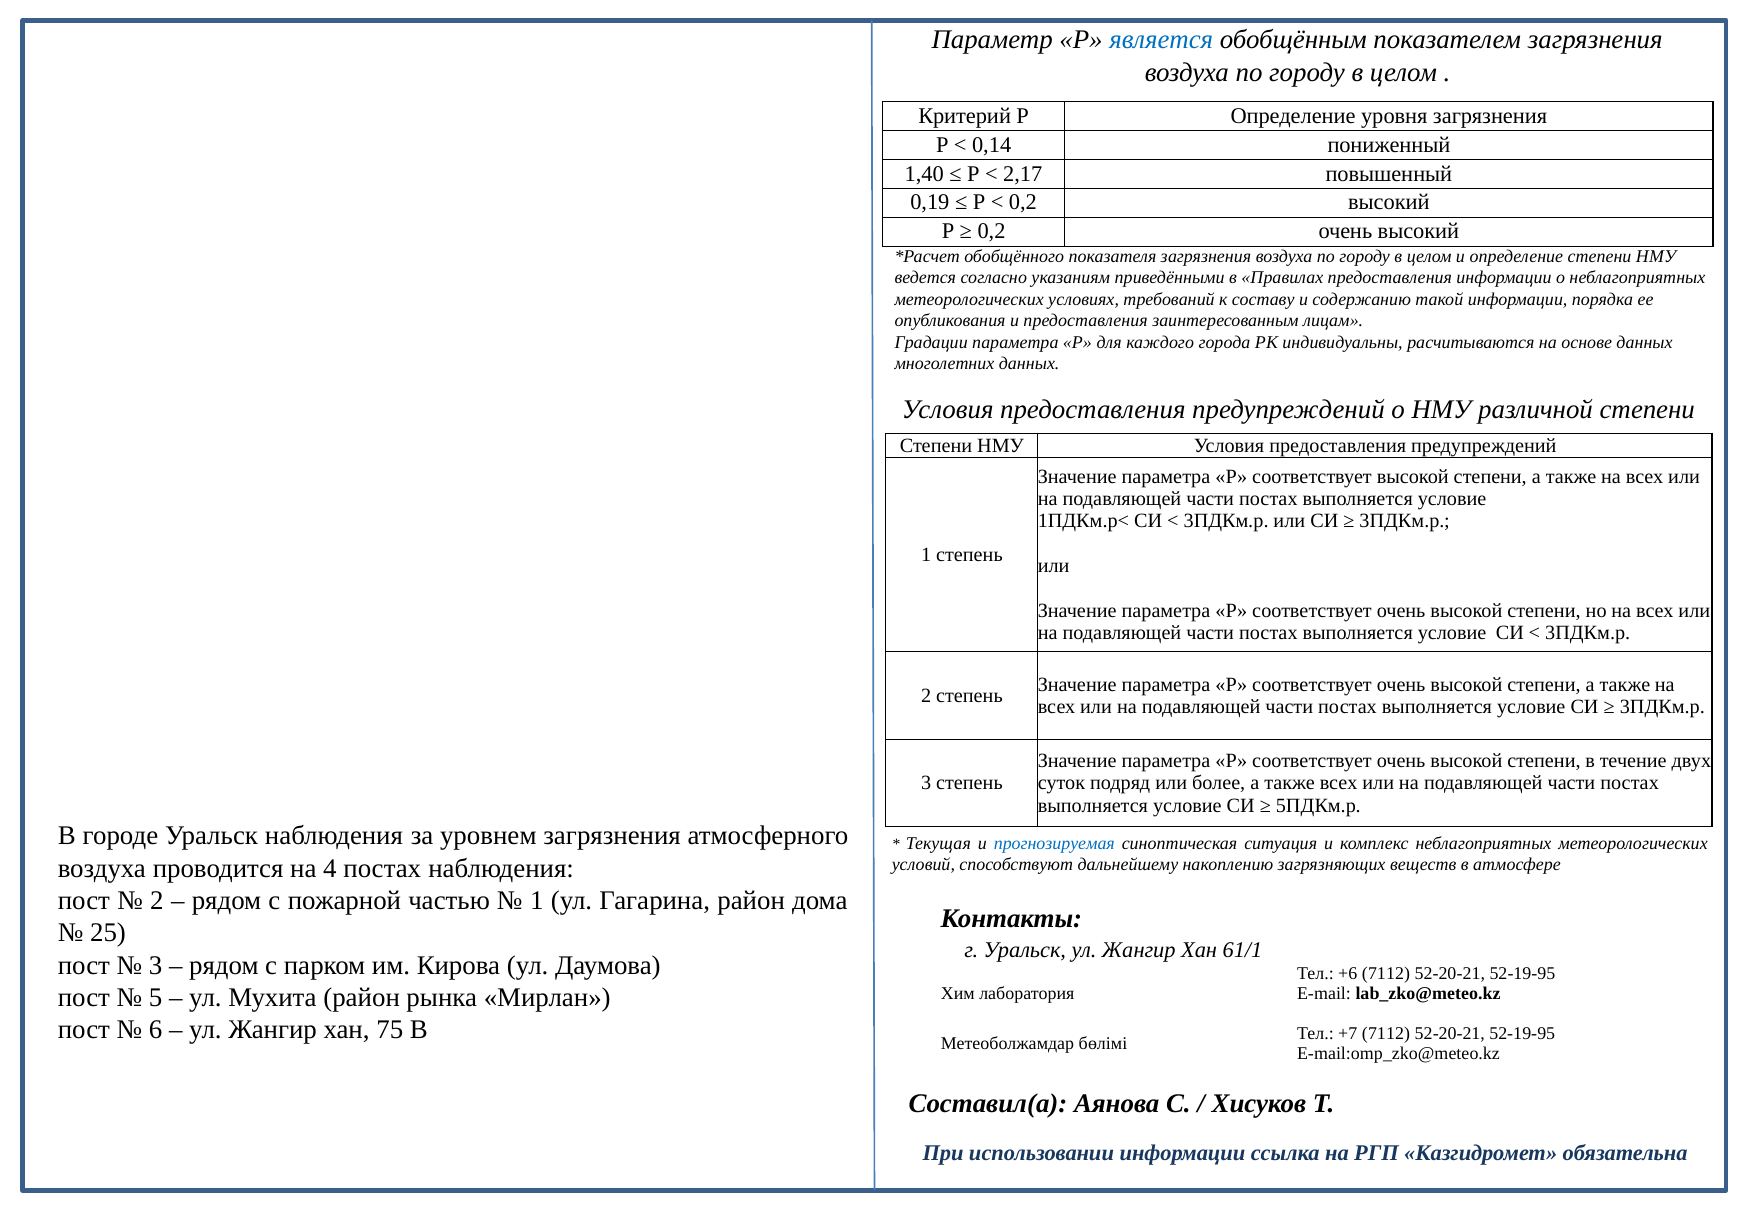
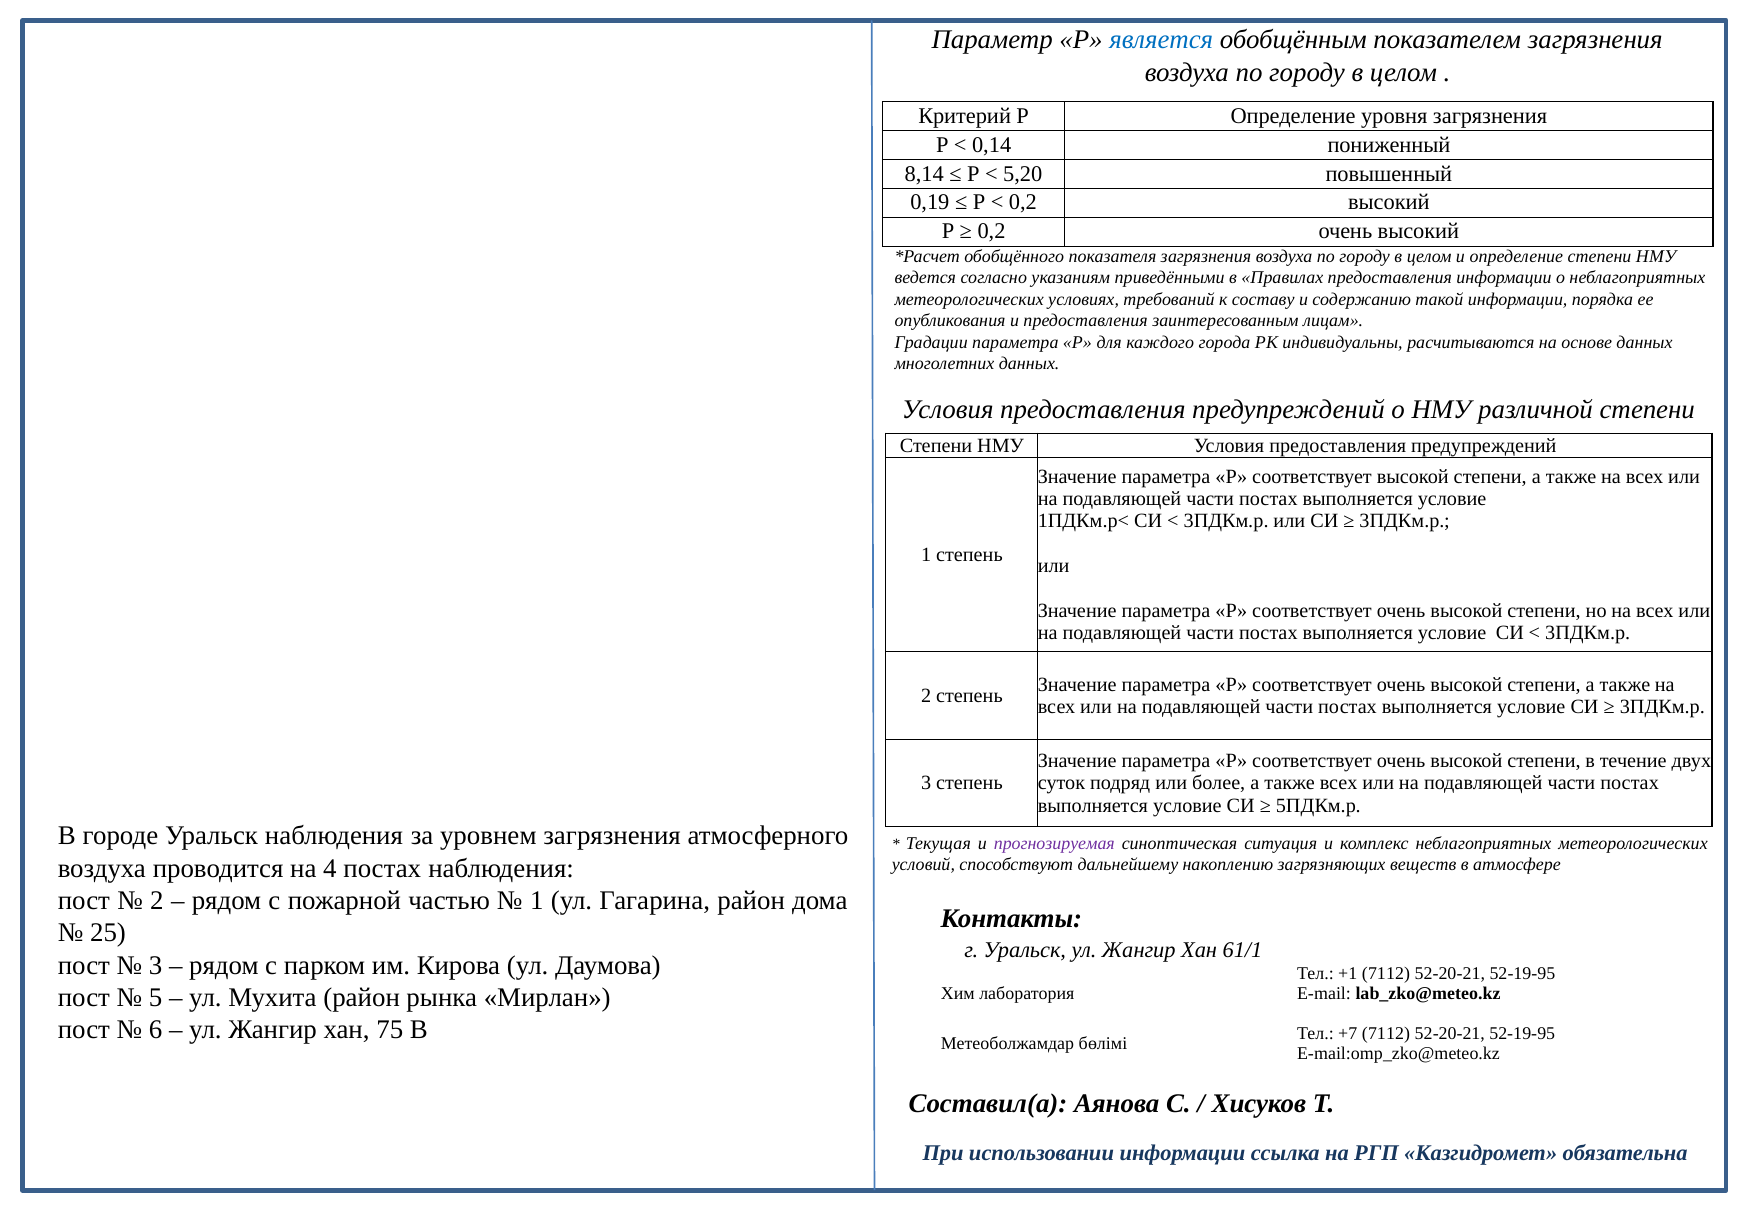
1,40: 1,40 -> 8,14
2,17: 2,17 -> 5,20
прогнозируемая colour: blue -> purple
+6: +6 -> +1
